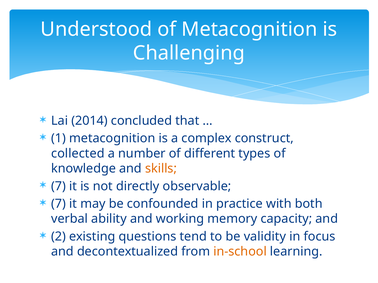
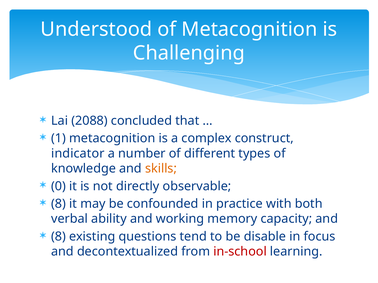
2014: 2014 -> 2088
collected: collected -> indicator
7 at (59, 186): 7 -> 0
7 at (59, 204): 7 -> 8
2 at (59, 237): 2 -> 8
validity: validity -> disable
in-school colour: orange -> red
